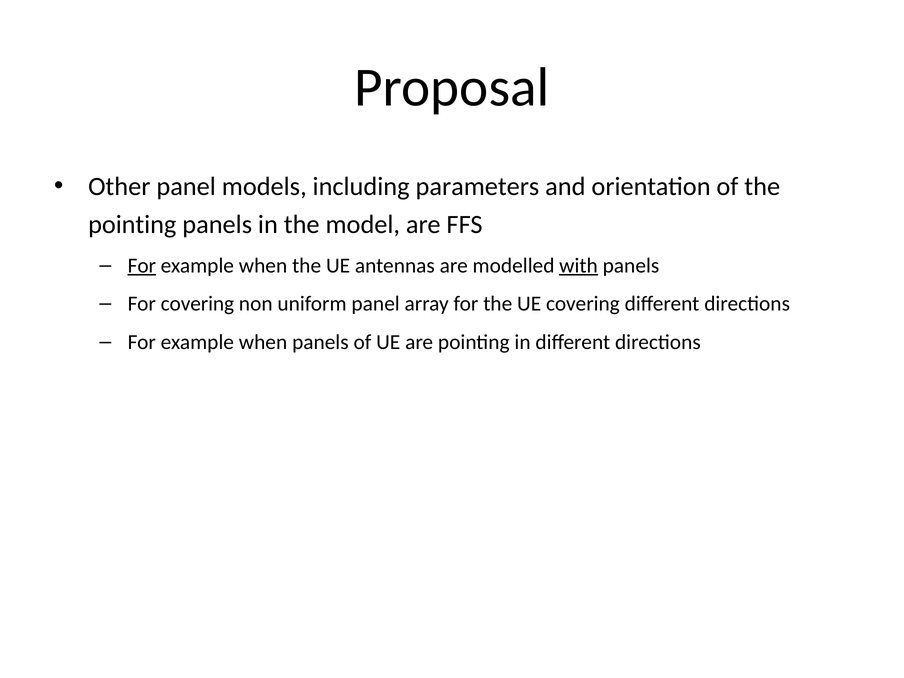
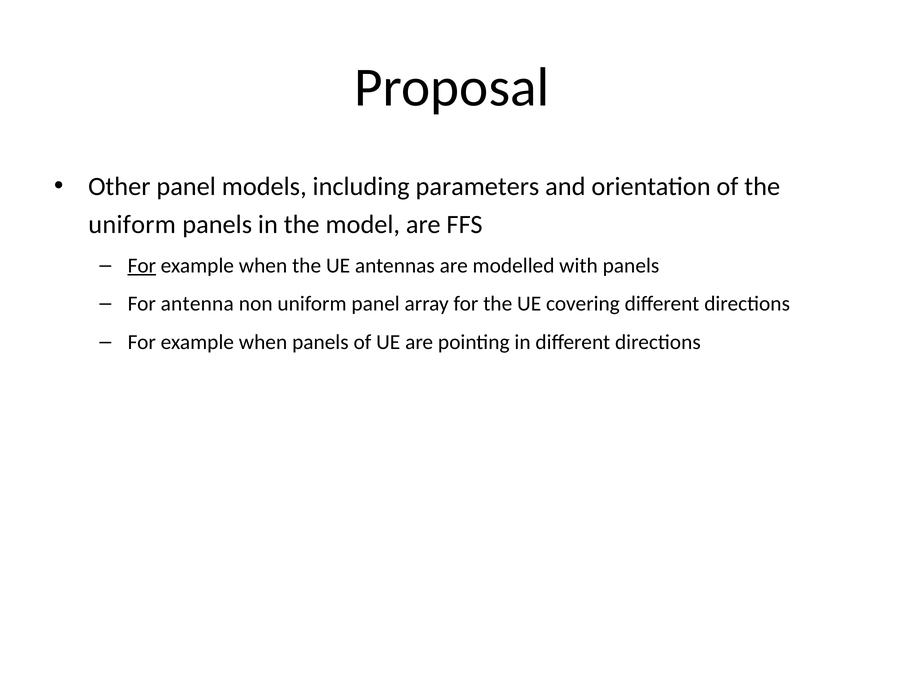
pointing at (132, 225): pointing -> uniform
with underline: present -> none
For covering: covering -> antenna
